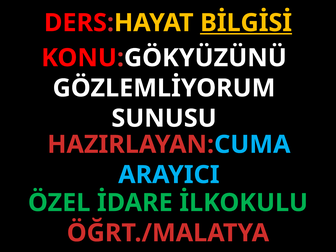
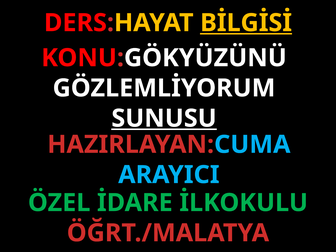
SUNUSU underline: none -> present
